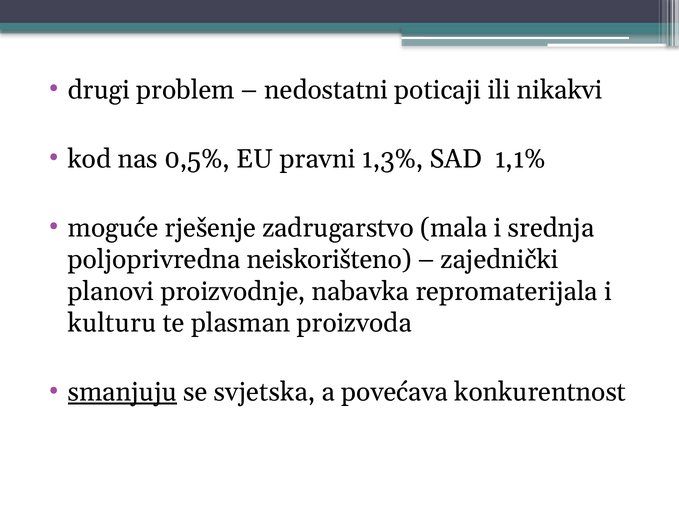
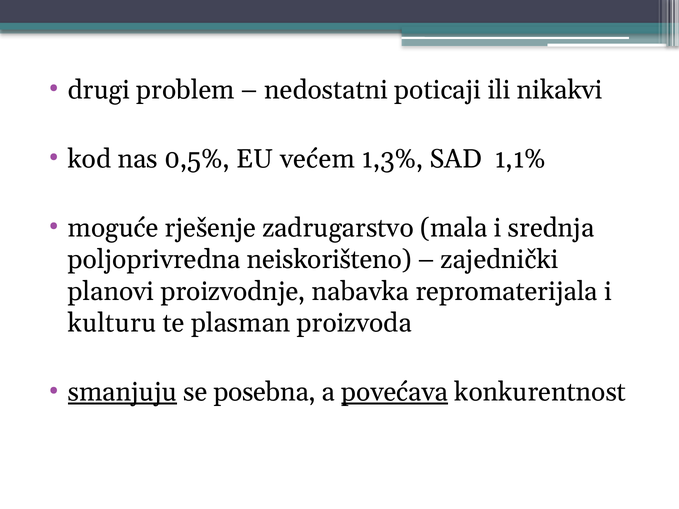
pravni: pravni -> većem
svjetska: svjetska -> posebna
povećava underline: none -> present
